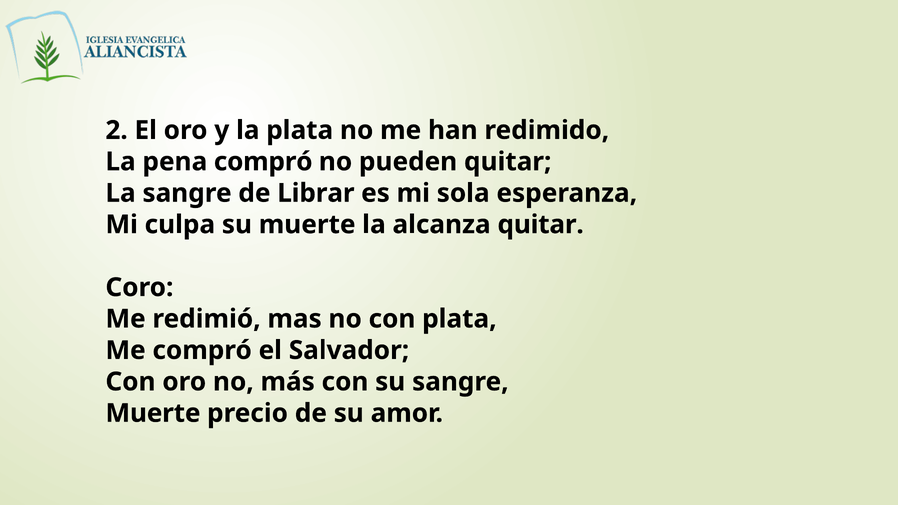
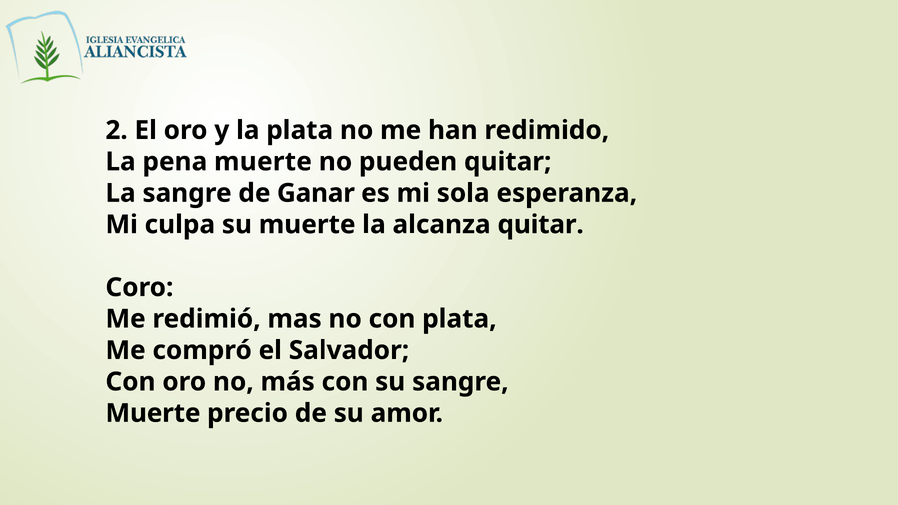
pena compró: compró -> muerte
Librar: Librar -> Ganar
